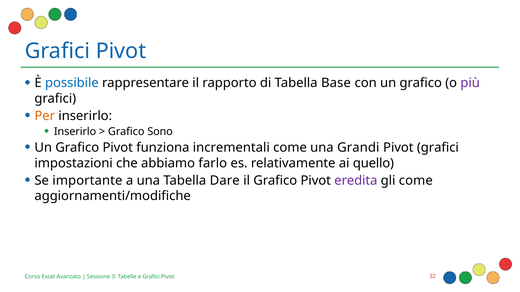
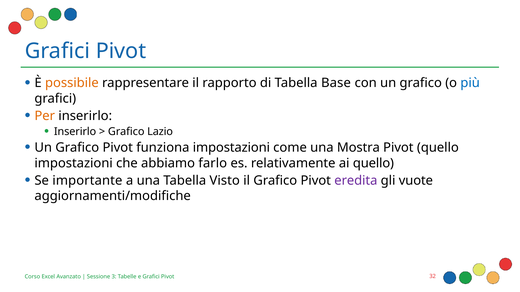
possibile colour: blue -> orange
più colour: purple -> blue
Sono: Sono -> Lazio
funziona incrementali: incrementali -> impostazioni
Grandi: Grandi -> Mostra
Pivot grafici: grafici -> quello
Dare: Dare -> Visto
gli come: come -> vuote
